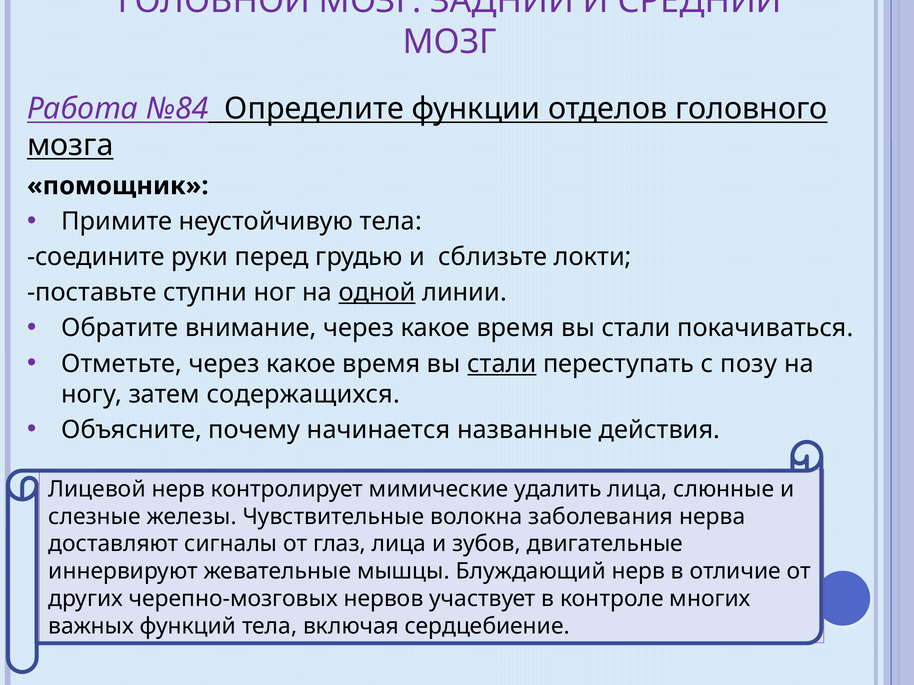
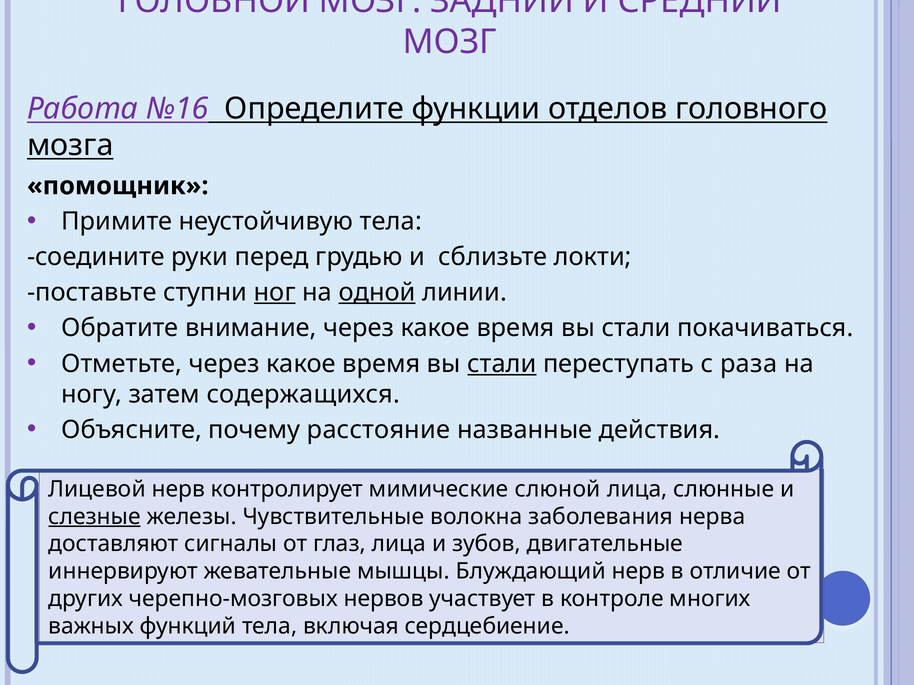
№84: №84 -> №16
ног underline: none -> present
позу: позу -> раза
начинается: начинается -> расстояние
удалить: удалить -> слюной
слезные underline: none -> present
